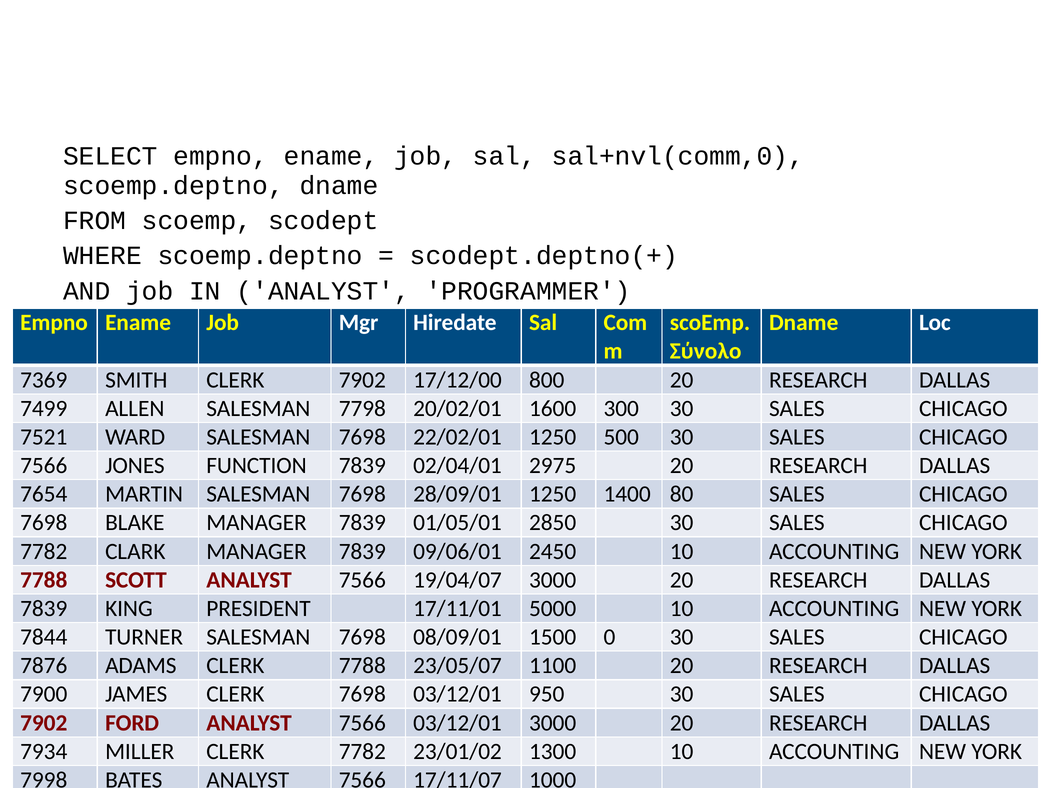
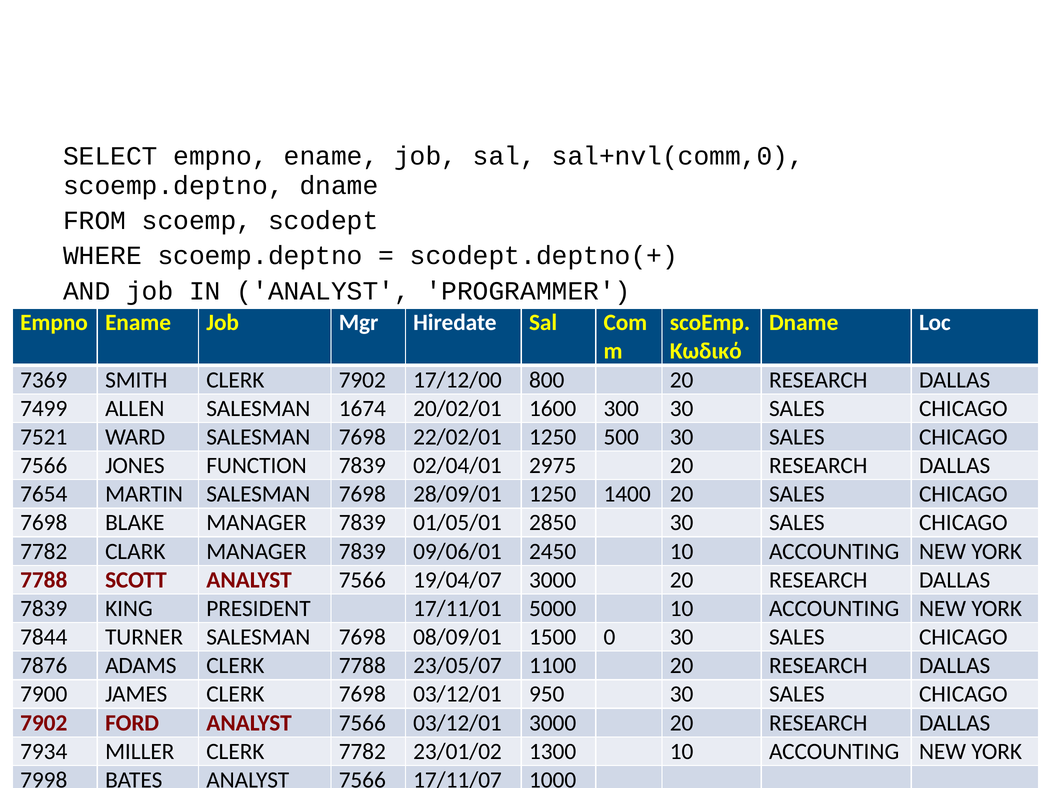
Σύνολο: Σύνολο -> Κωδικό
7798: 7798 -> 1674
1400 80: 80 -> 20
